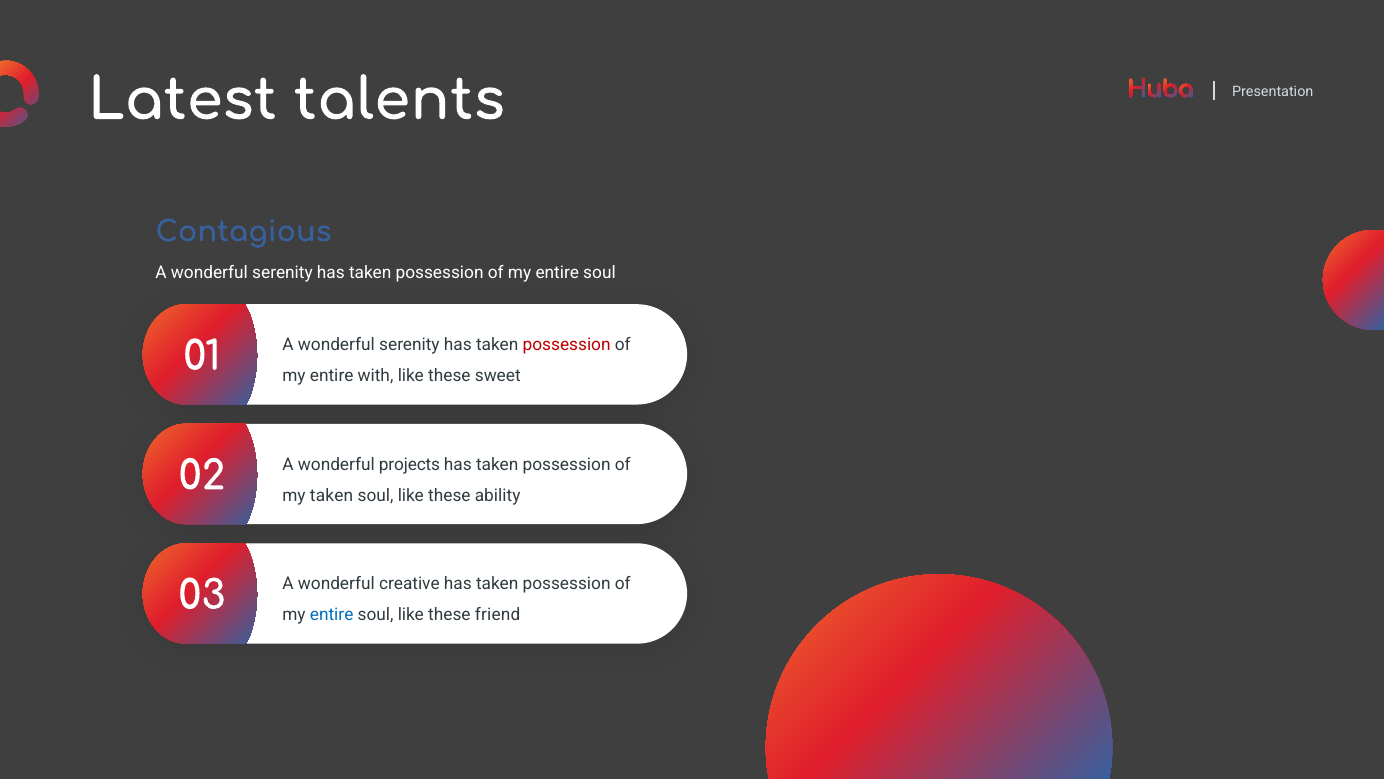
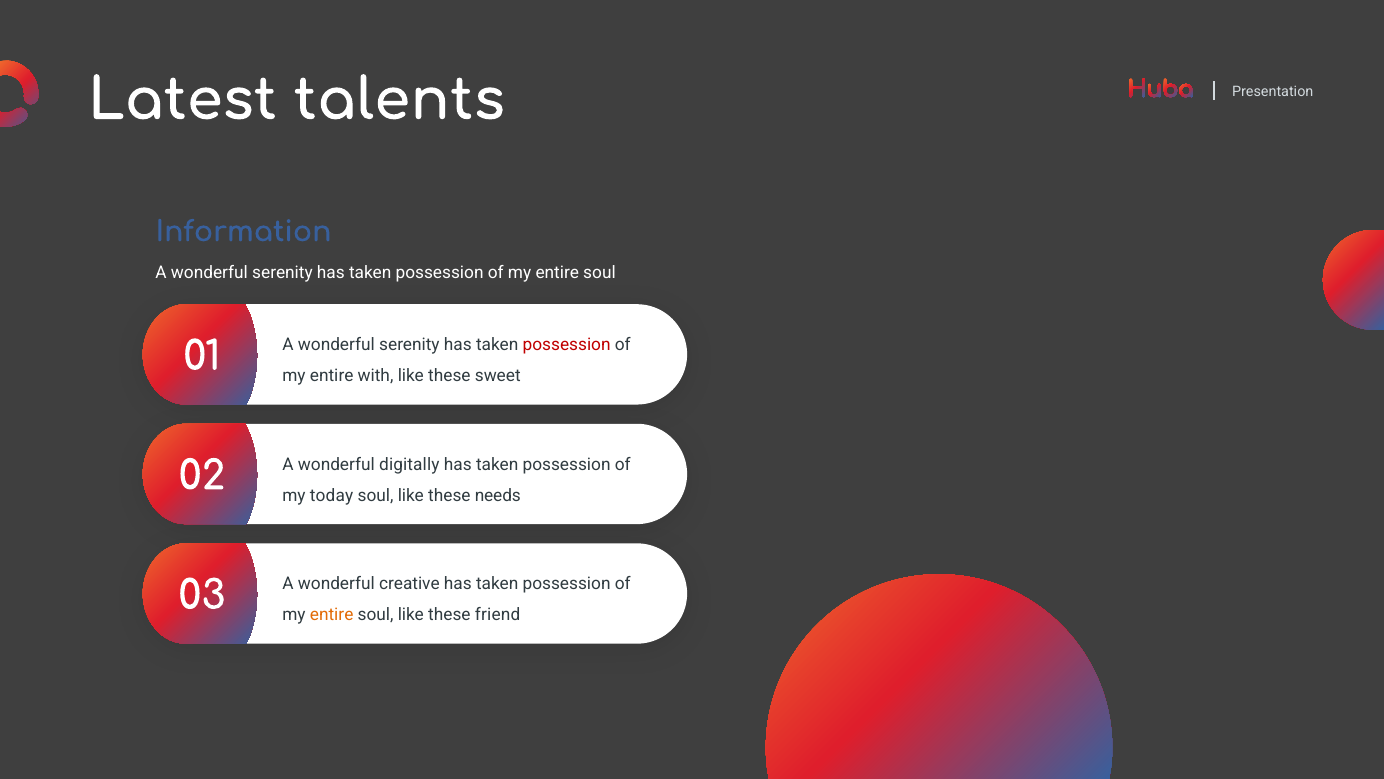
Contagious: Contagious -> Information
projects: projects -> digitally
taken at (332, 495): taken -> today
ability: ability -> needs
entire at (332, 615) colour: blue -> orange
